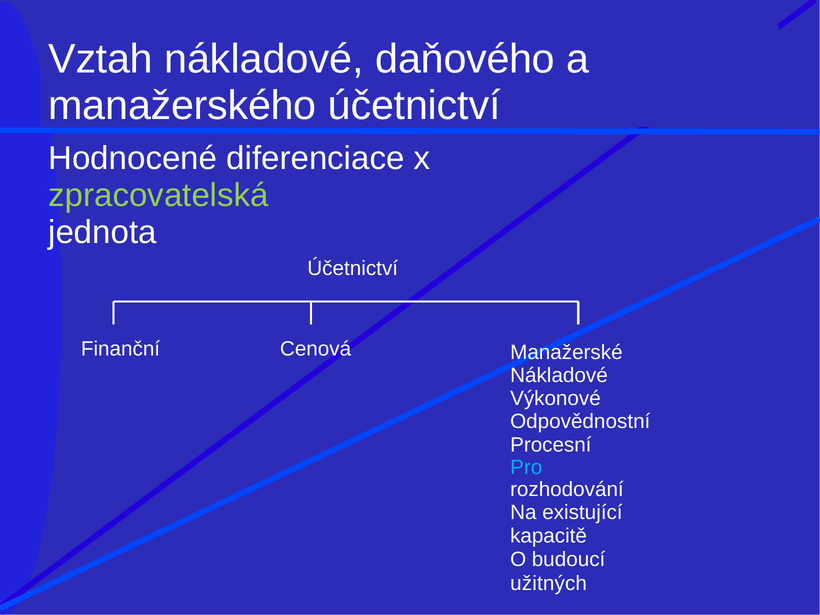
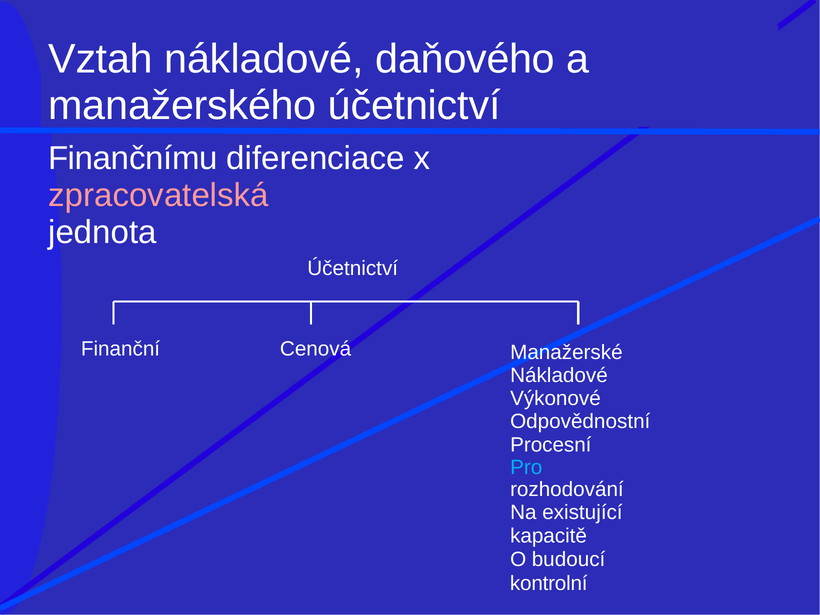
Hodnocené: Hodnocené -> Finančnímu
zpracovatelská colour: light green -> pink
užitných: užitných -> kontrolní
